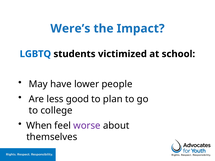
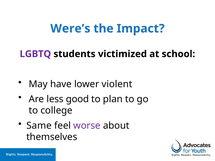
LGBTQ colour: blue -> purple
people: people -> violent
When: When -> Same
